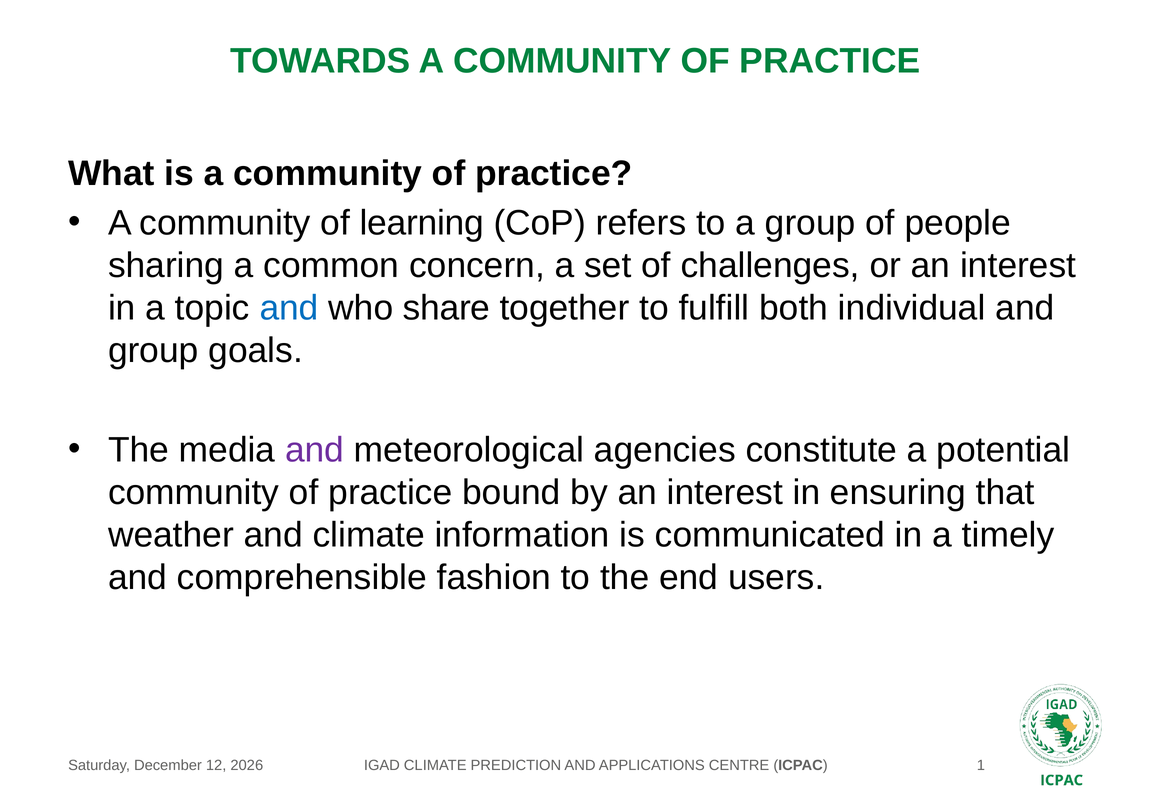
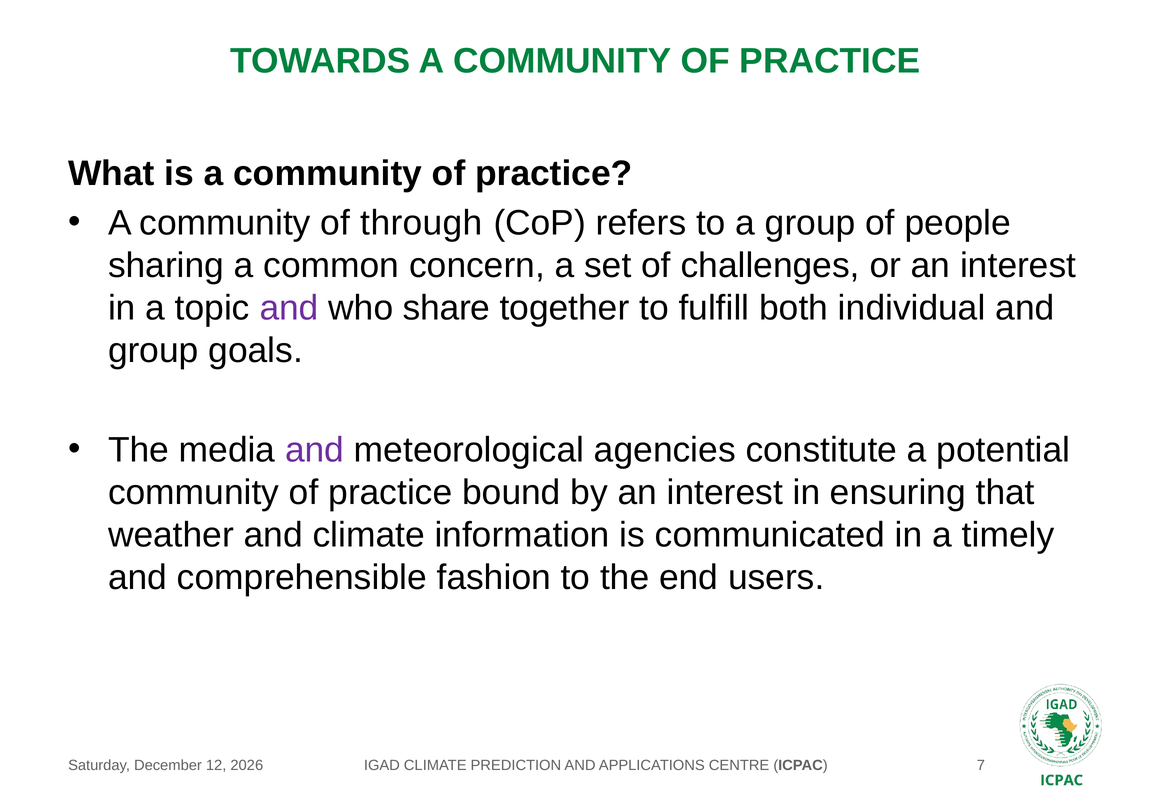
learning: learning -> through
and at (289, 308) colour: blue -> purple
1: 1 -> 7
